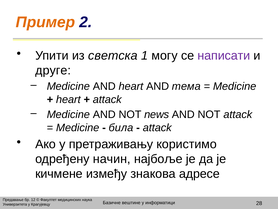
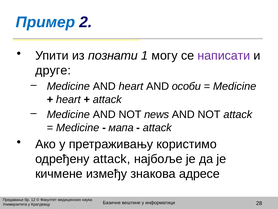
Пример colour: orange -> blue
светска: светска -> познати
тема: тема -> особи
била: била -> мапа
одређену начин: начин -> attack
